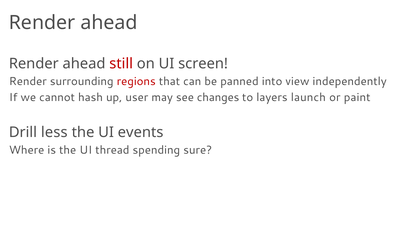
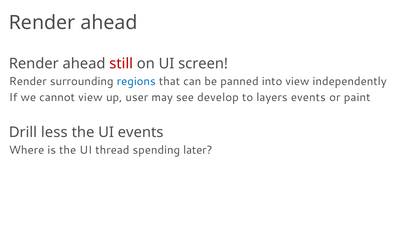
regions colour: red -> blue
cannot hash: hash -> view
changes: changes -> develop
layers launch: launch -> events
sure: sure -> later
